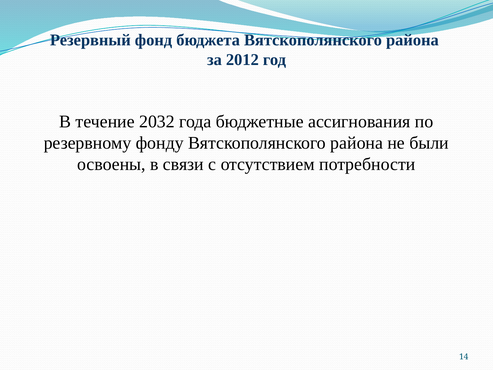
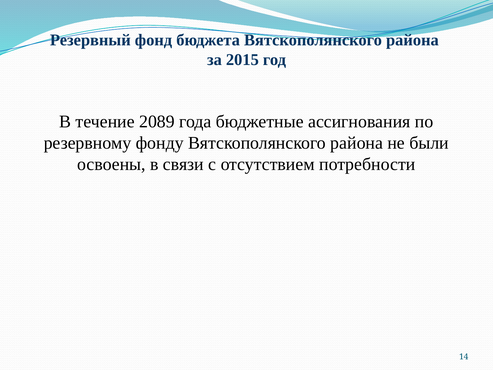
2012: 2012 -> 2015
2032: 2032 -> 2089
